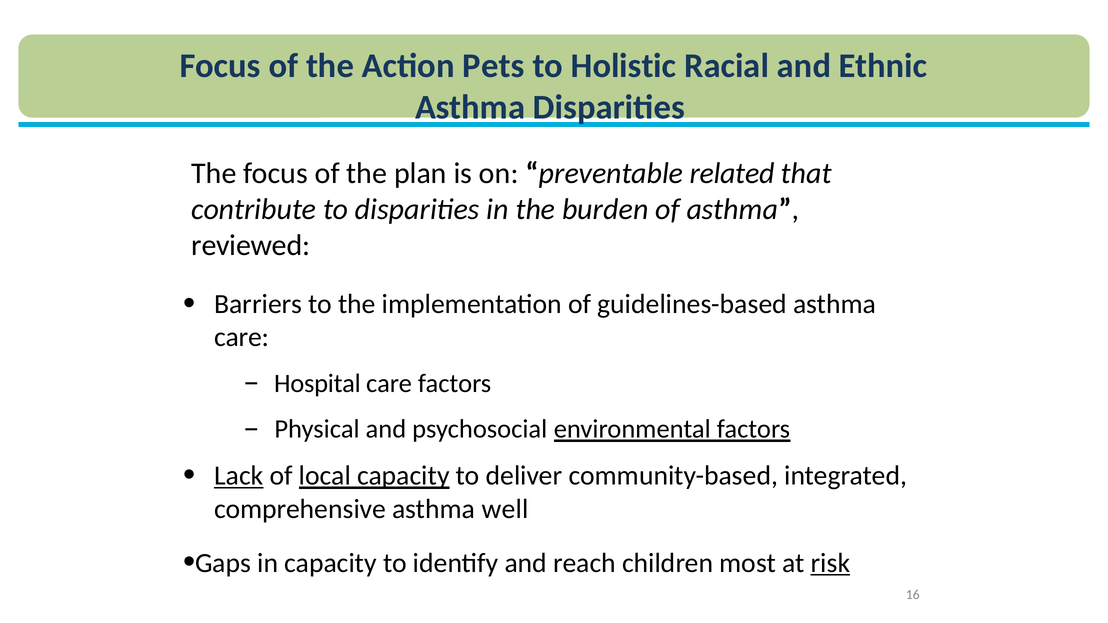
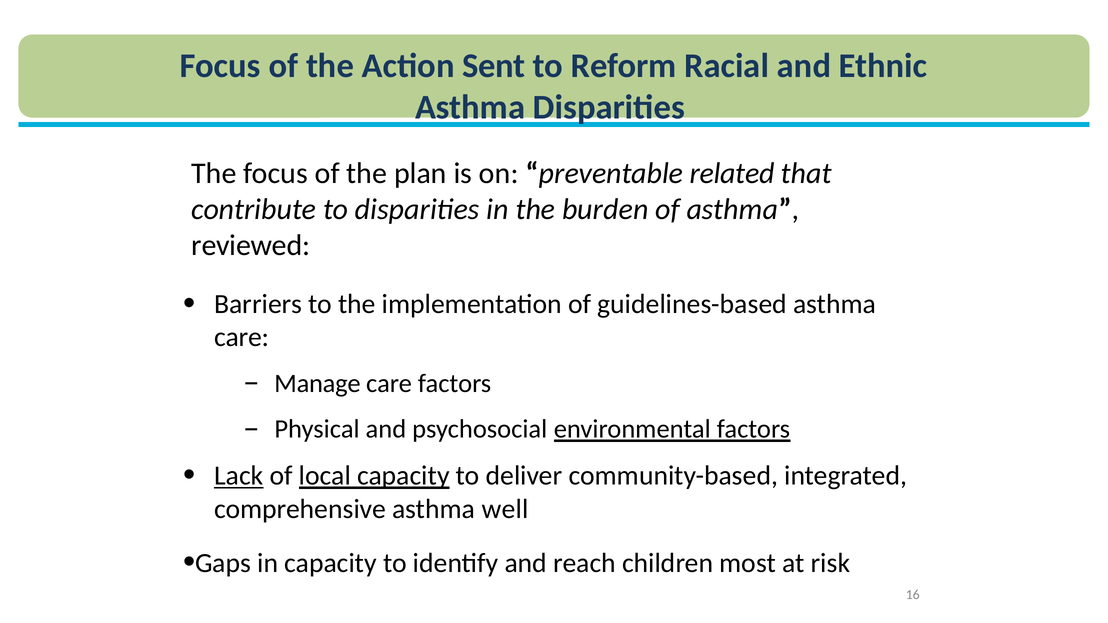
Pets: Pets -> Sent
Holistic: Holistic -> Reform
Hospital: Hospital -> Manage
risk underline: present -> none
